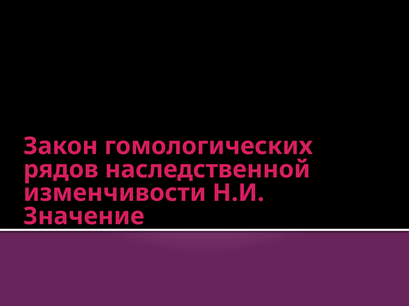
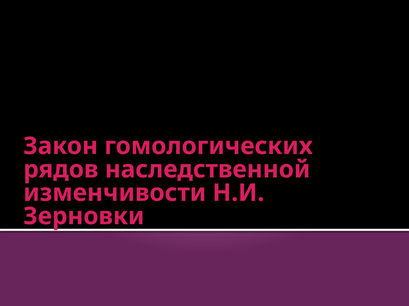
Значение: Значение -> Зерновки
